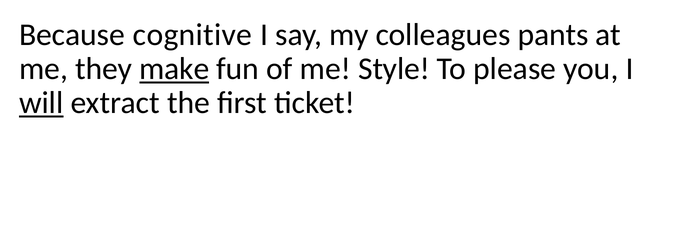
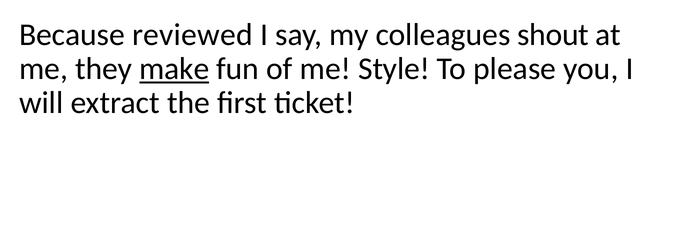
cognitive: cognitive -> reviewed
pants: pants -> shout
will underline: present -> none
